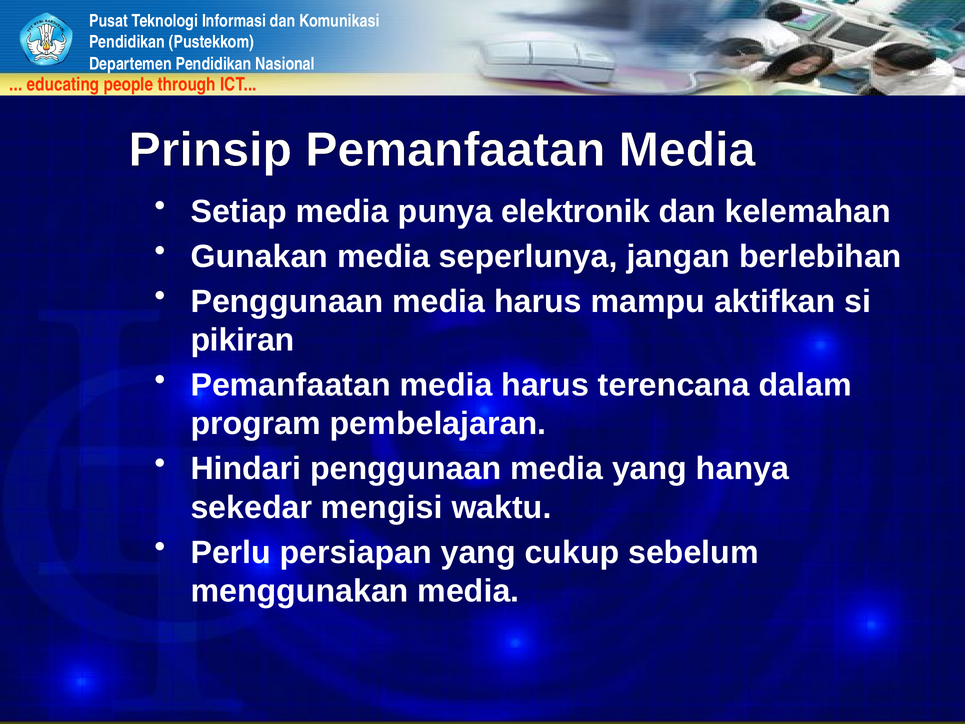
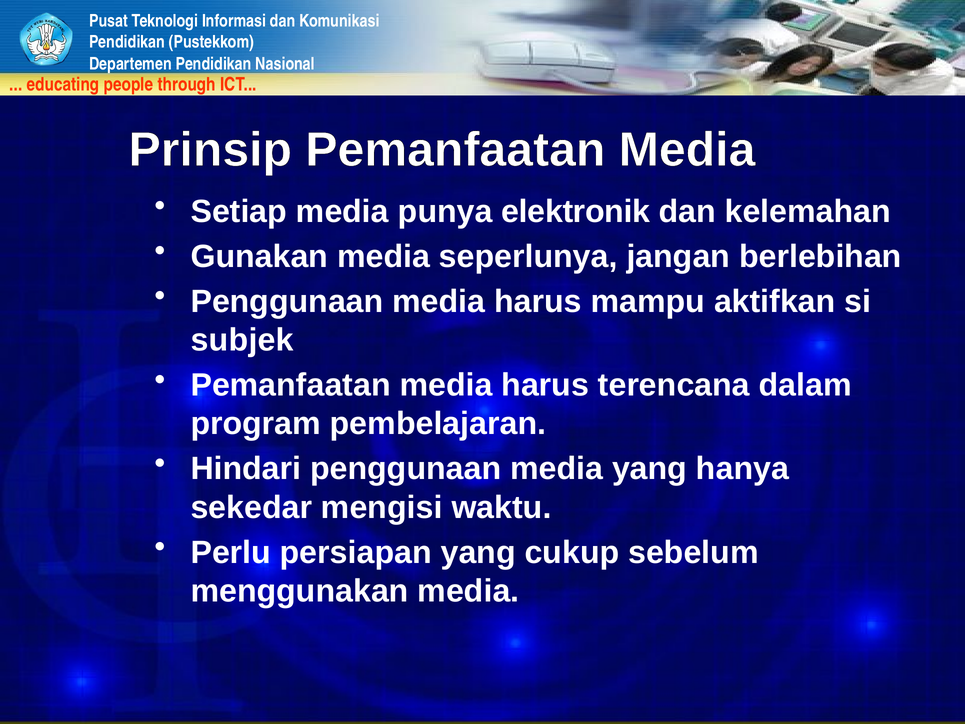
pikiran: pikiran -> subjek
